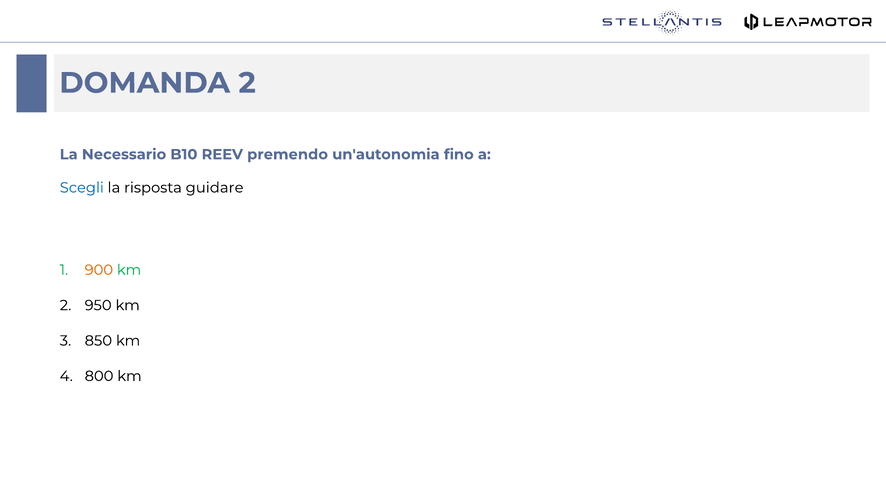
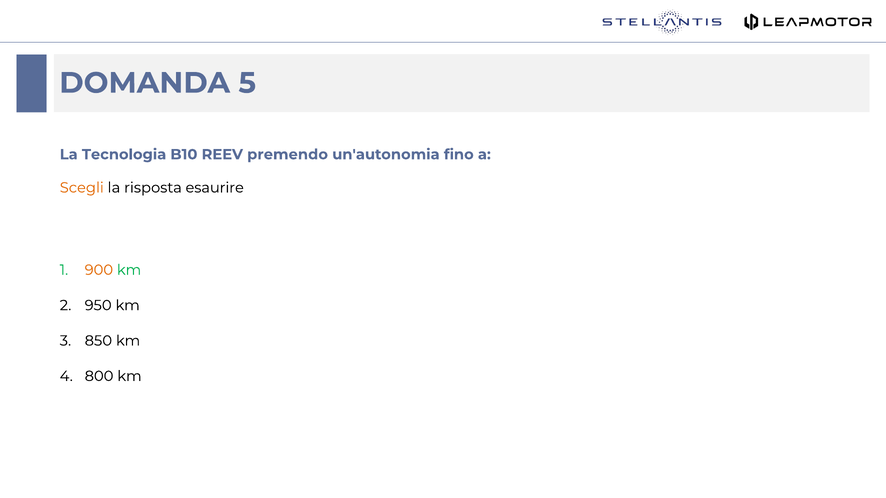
DOMANDA 2: 2 -> 5
Necessario: Necessario -> Tecnologia
Scegli colour: blue -> orange
guidare: guidare -> esaurire
